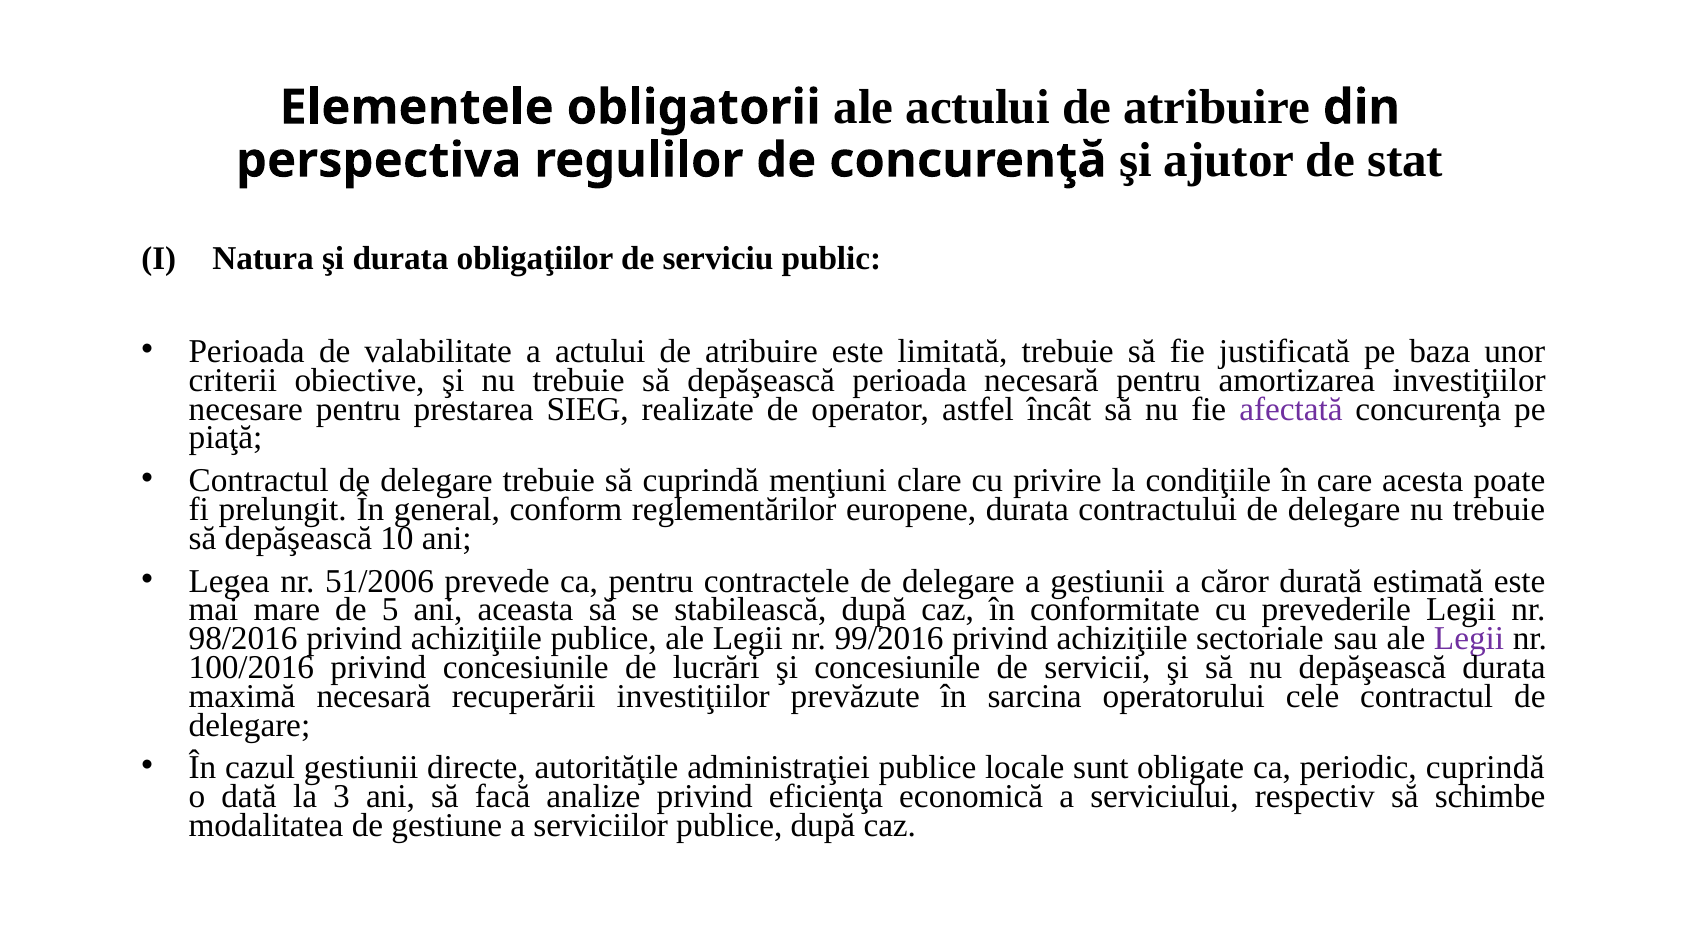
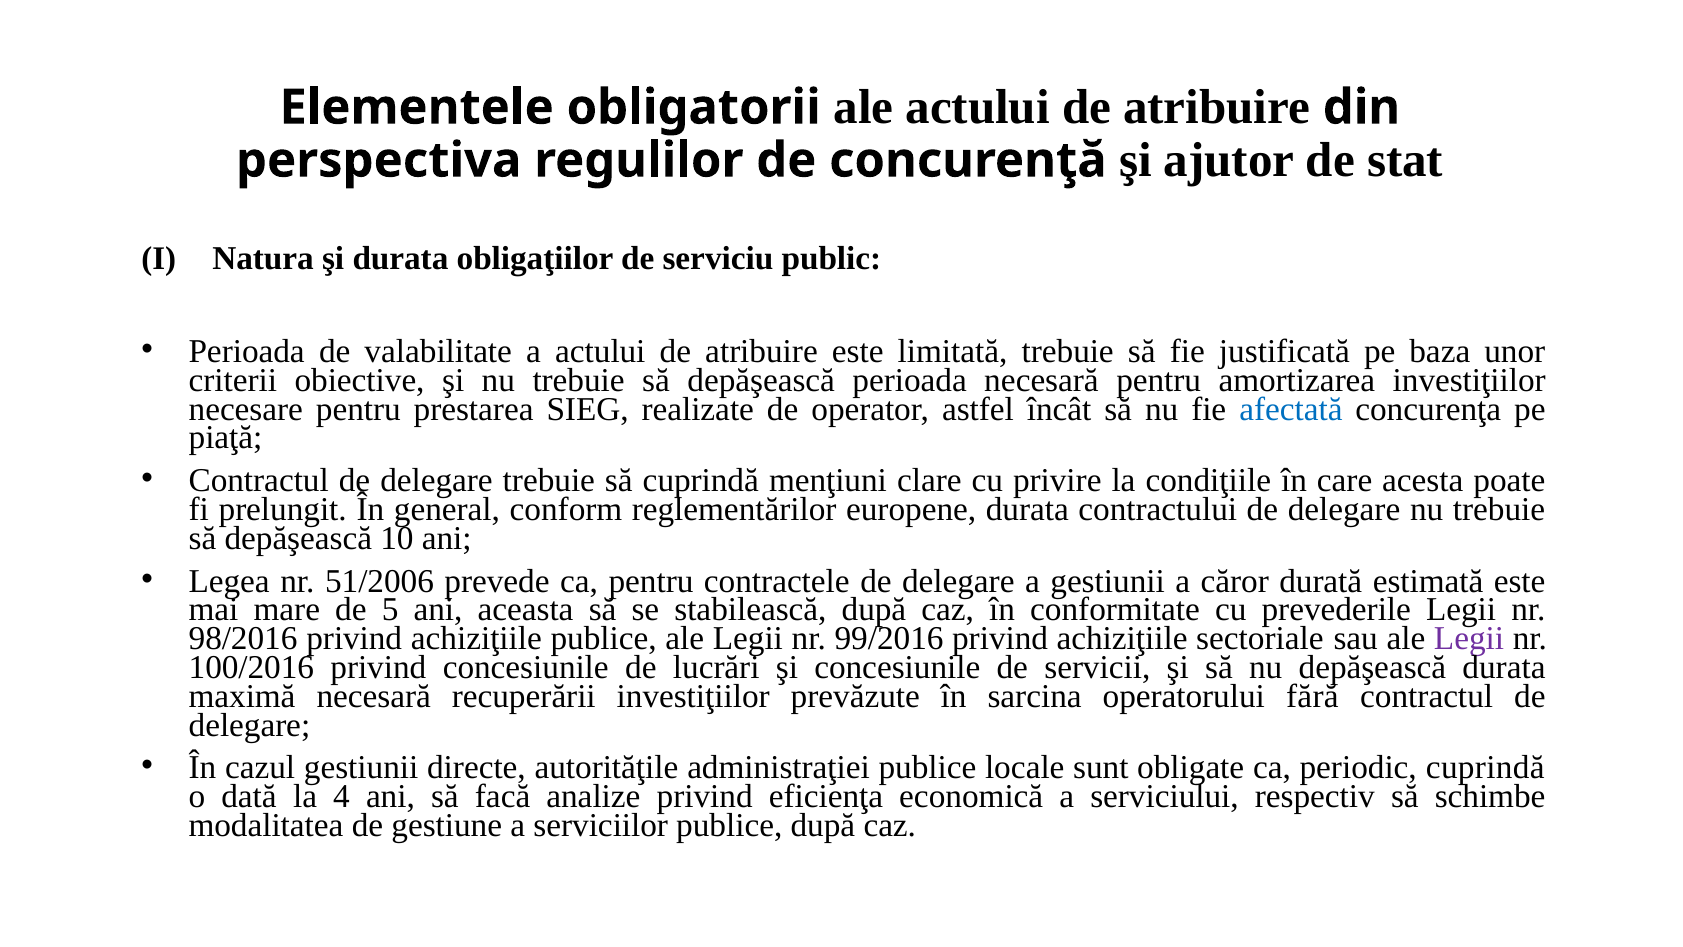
afectată colour: purple -> blue
cele: cele -> fără
3: 3 -> 4
